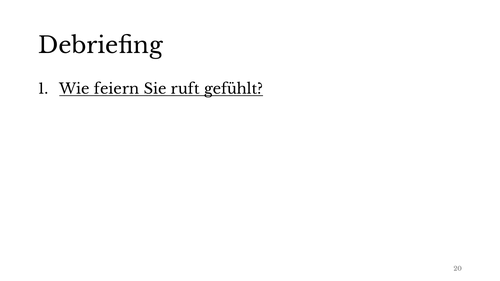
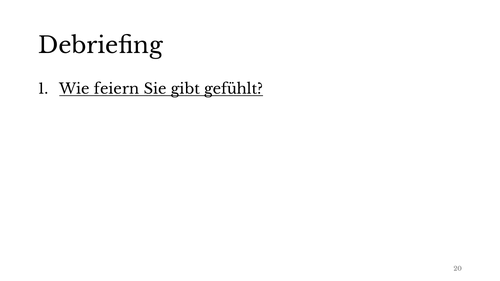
ruft: ruft -> gibt
